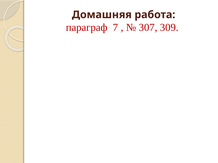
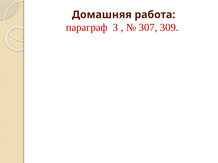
7: 7 -> 3
